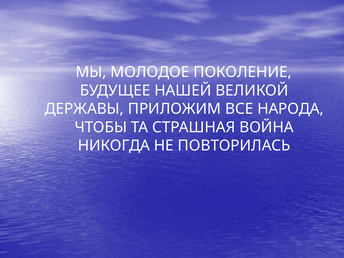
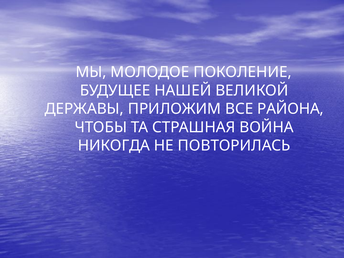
НАРОДА: НАРОДА -> РАЙОНА
